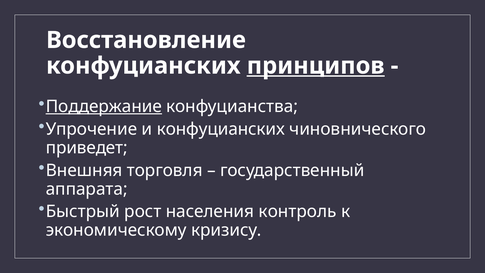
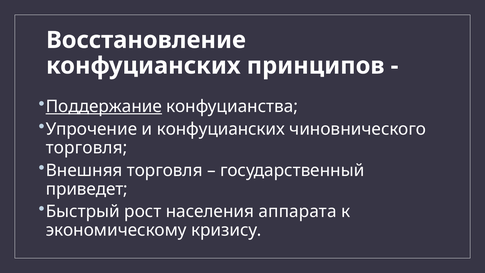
принципов underline: present -> none
приведет at (87, 148): приведет -> торговля
аппарата: аппарата -> приведет
контроль: контроль -> аппарата
